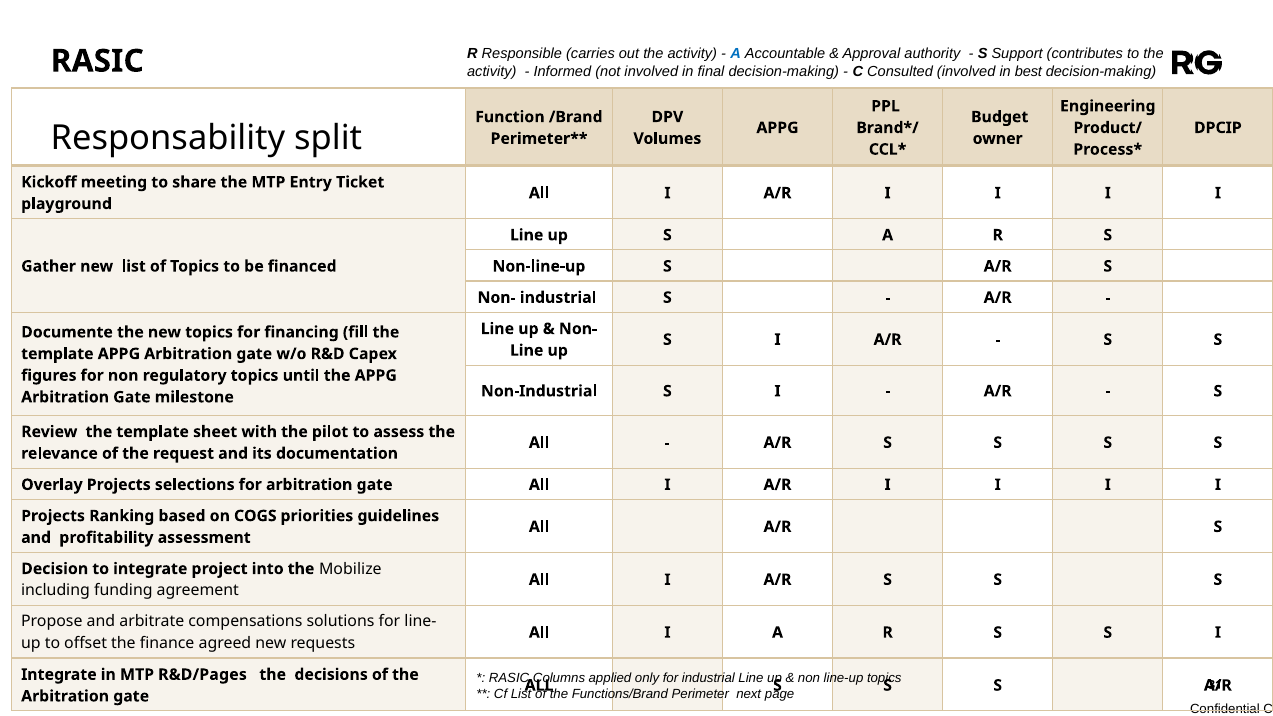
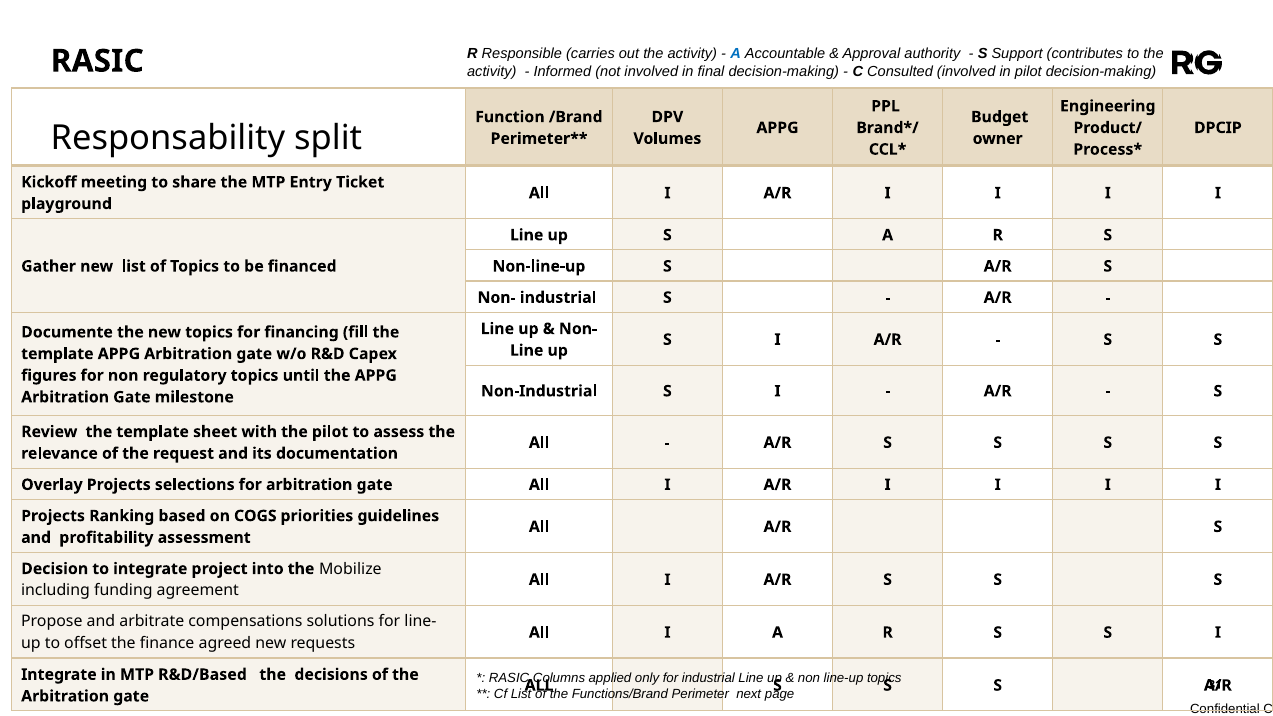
in best: best -> pilot
R&D/Pages: R&D/Pages -> R&D/Based
